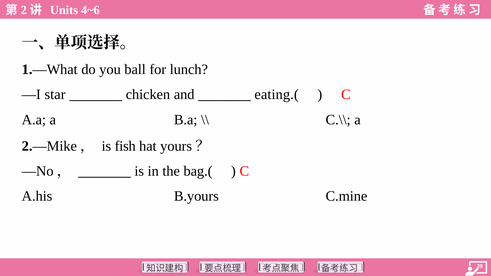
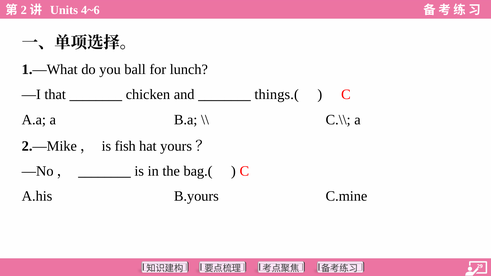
star: star -> that
eating.(: eating.( -> things.(
